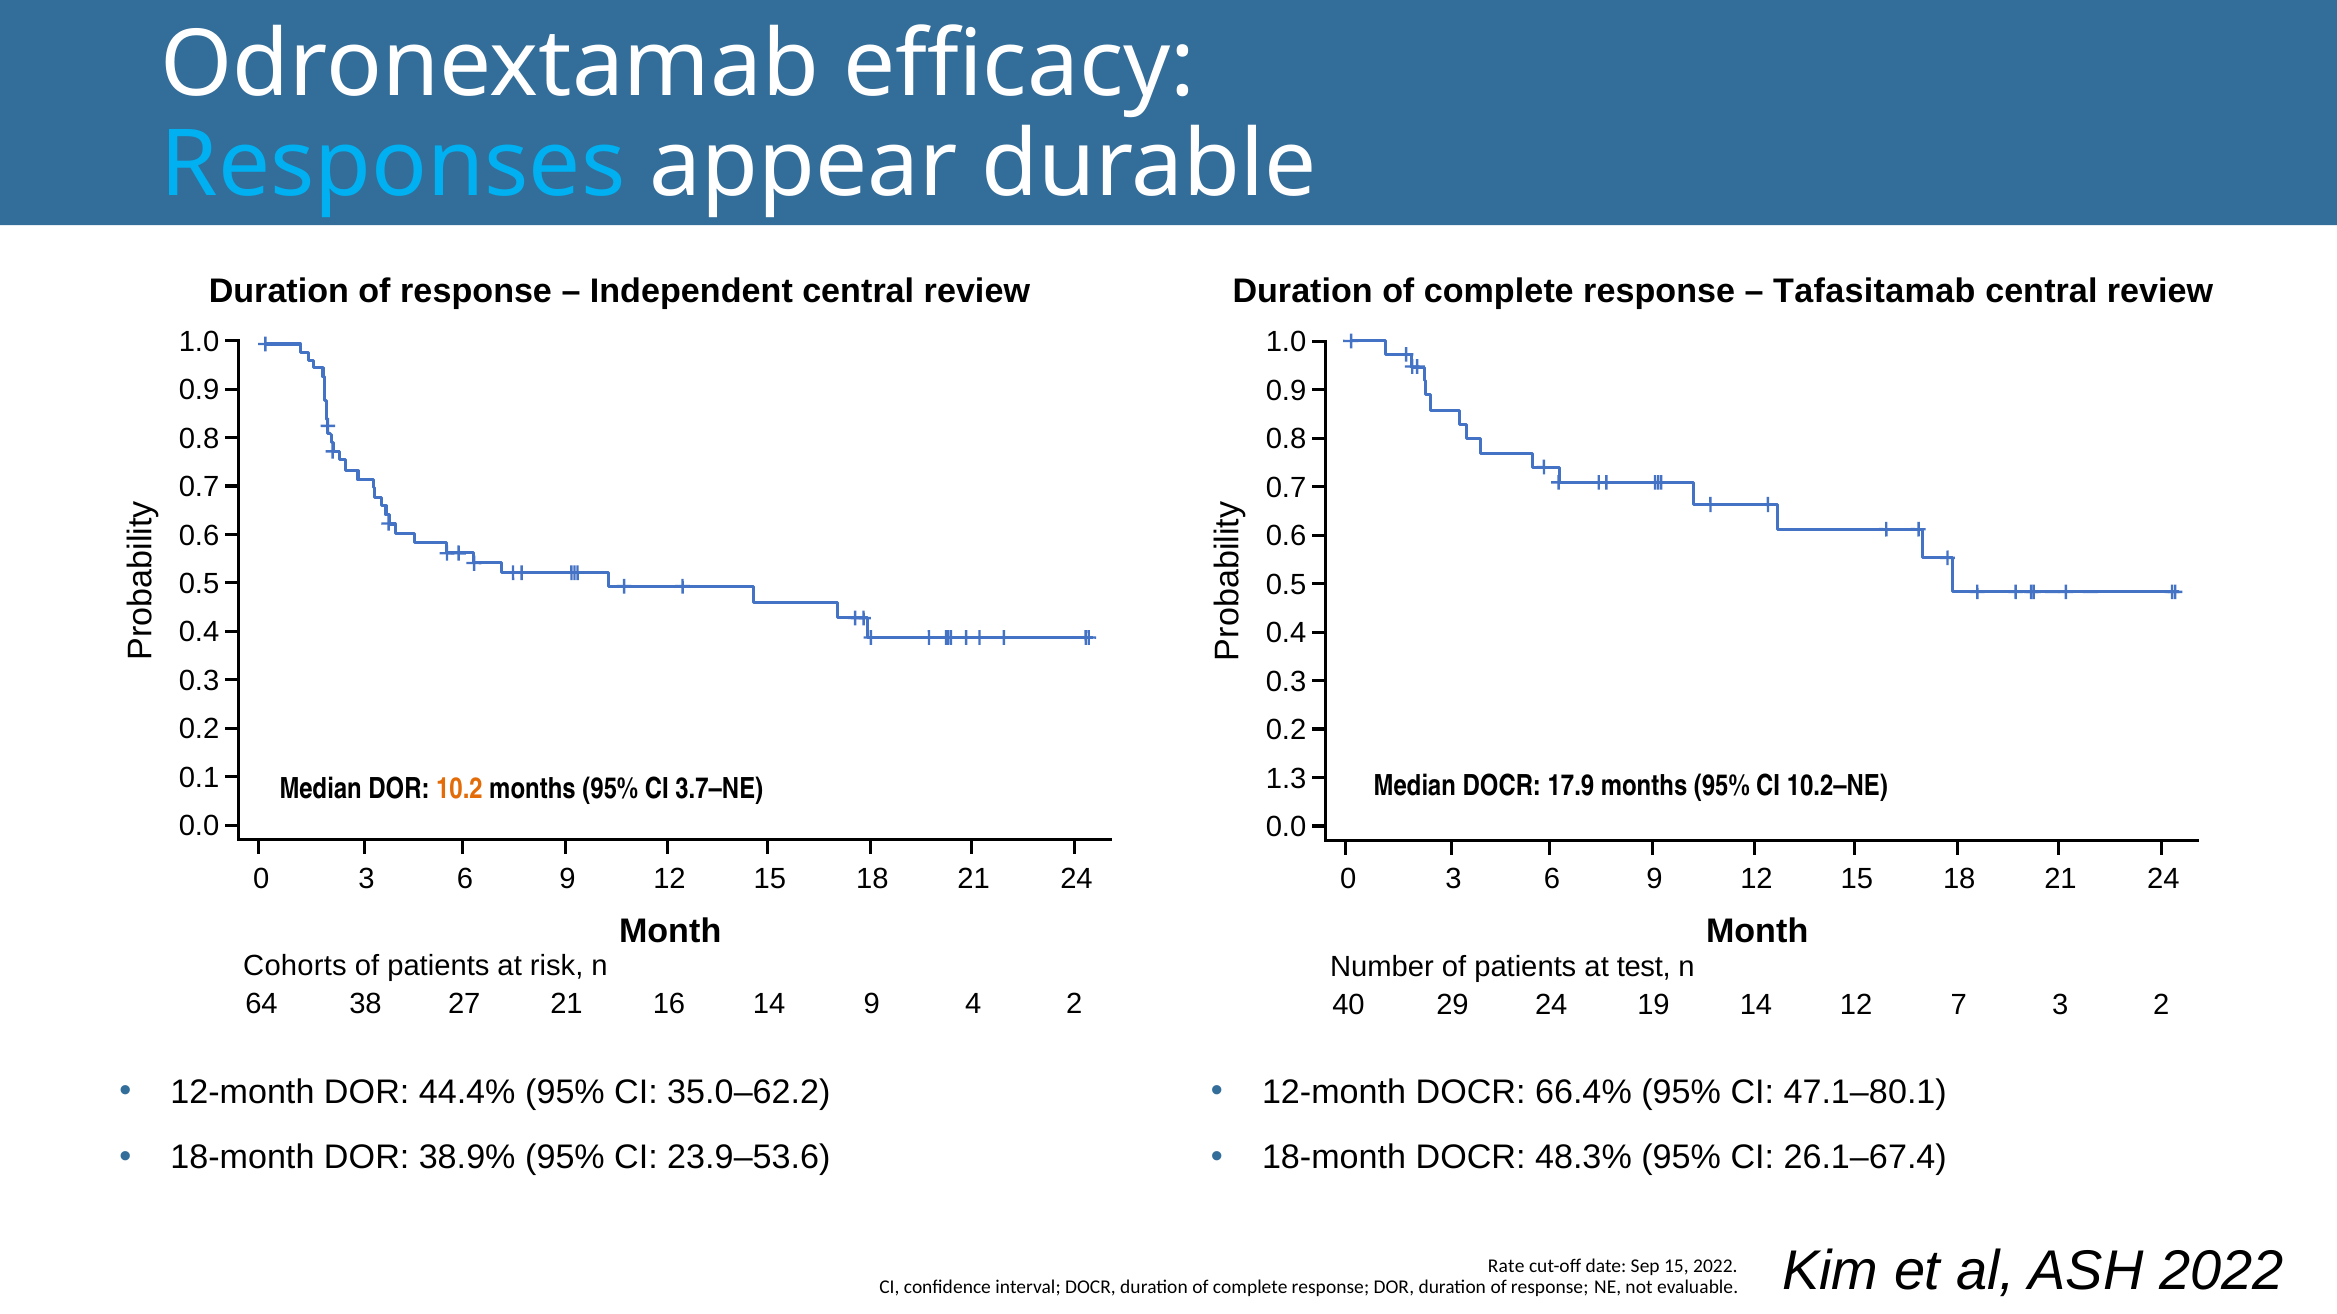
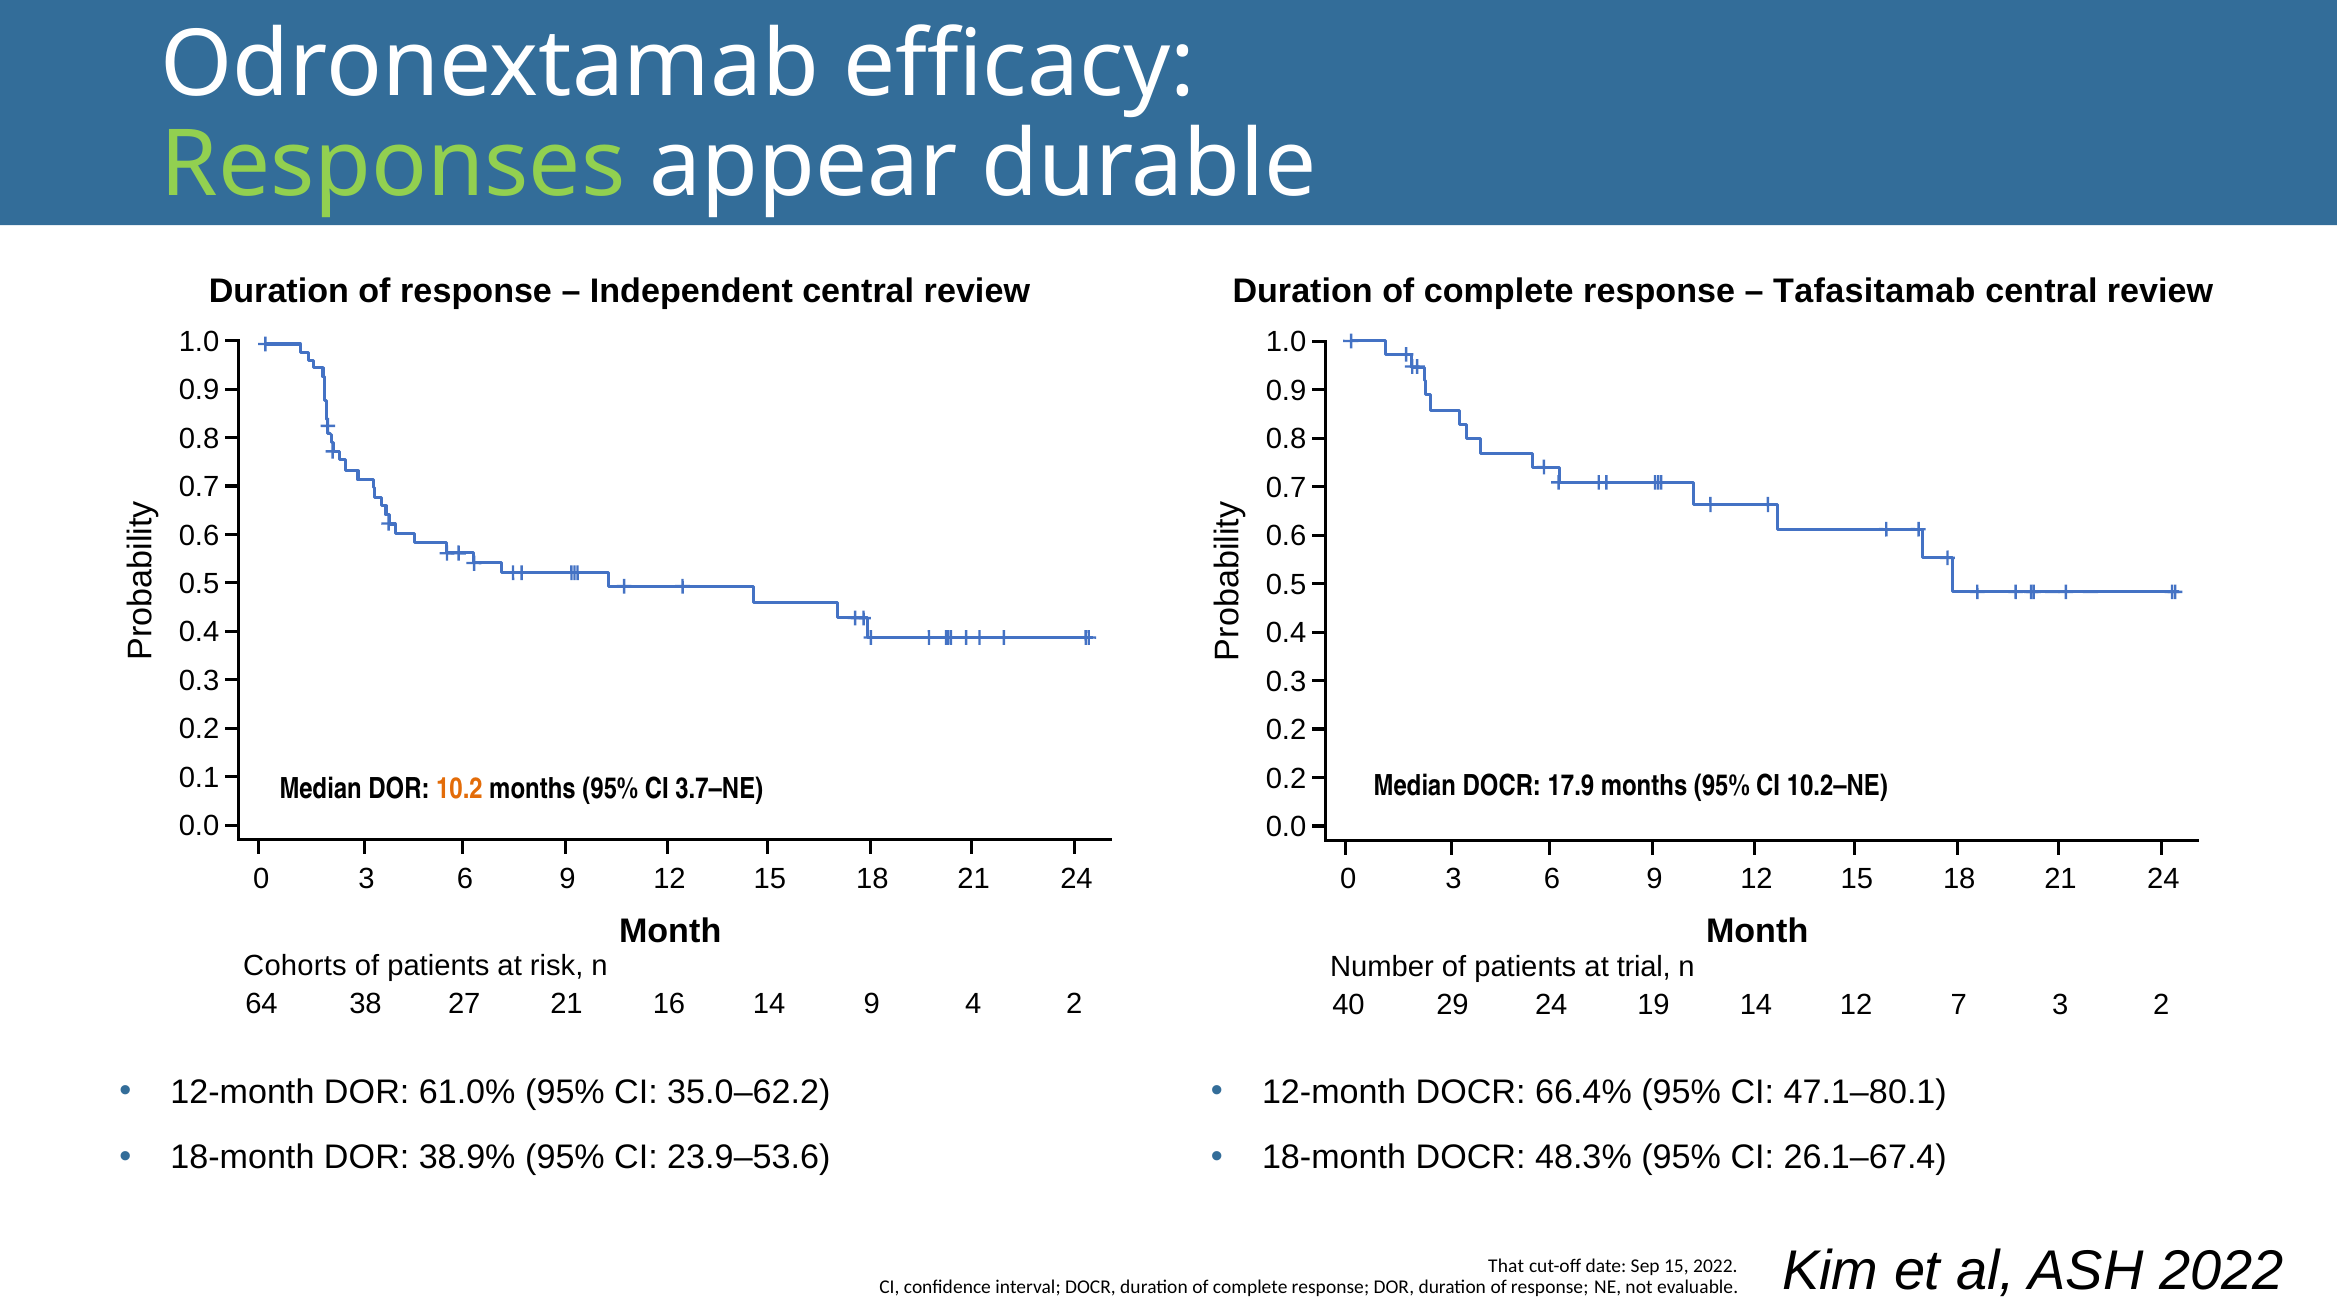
Responses colour: light blue -> light green
1.3 at (1286, 779): 1.3 -> 0.2
test: test -> trial
44.4%: 44.4% -> 61.0%
Rate: Rate -> That
